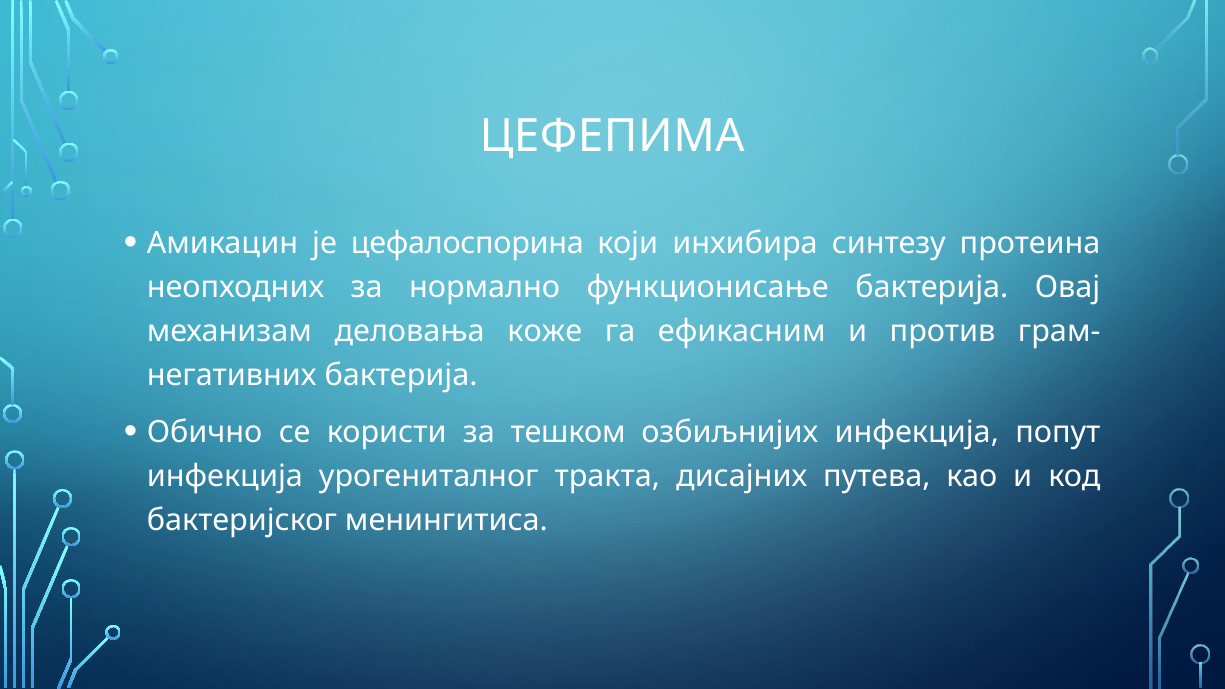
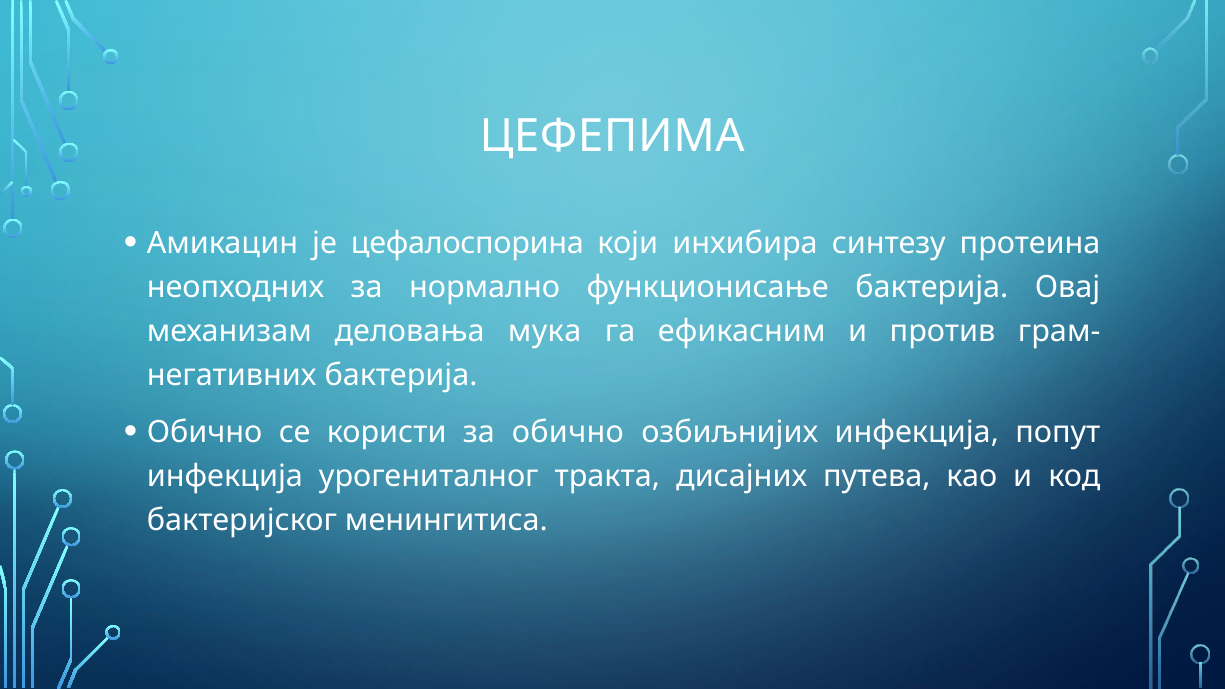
коже: коже -> мука
за тешком: тешком -> обично
